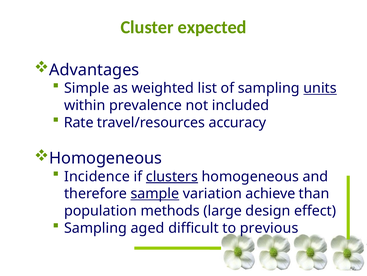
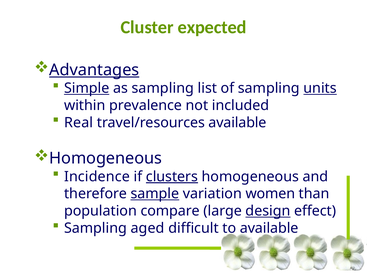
Advantages underline: none -> present
Simple underline: none -> present
as weighted: weighted -> sampling
Rate: Rate -> Real
travel/resources accuracy: accuracy -> available
achieve: achieve -> women
methods: methods -> compare
design underline: none -> present
to previous: previous -> available
